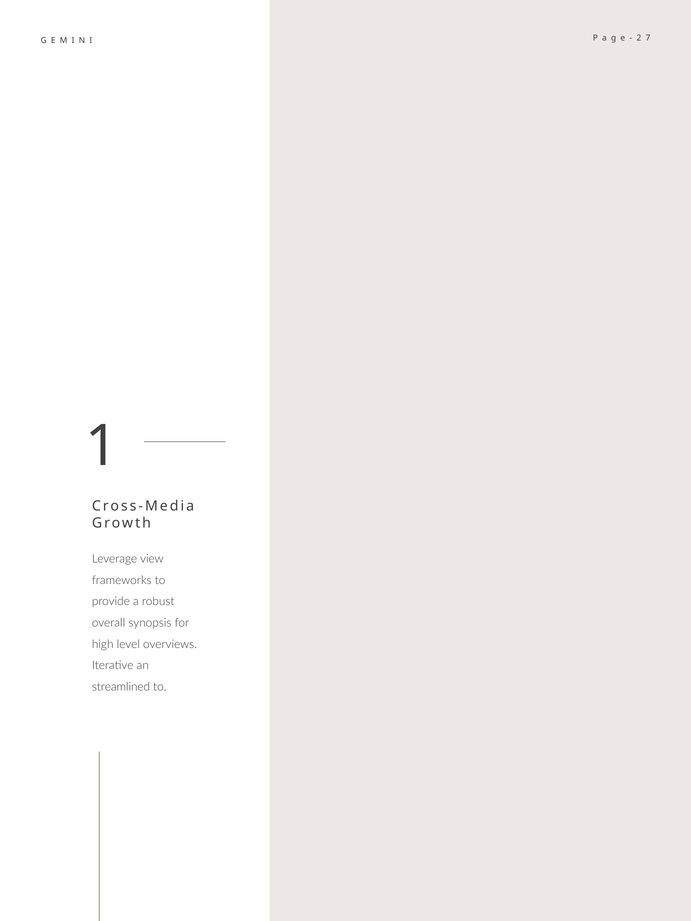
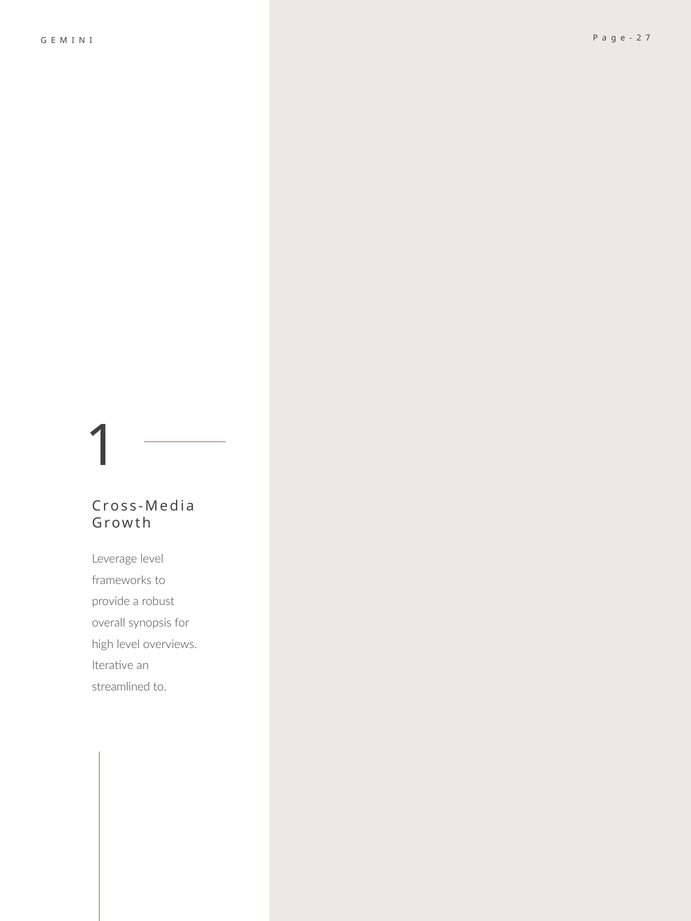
Leverage view: view -> level
